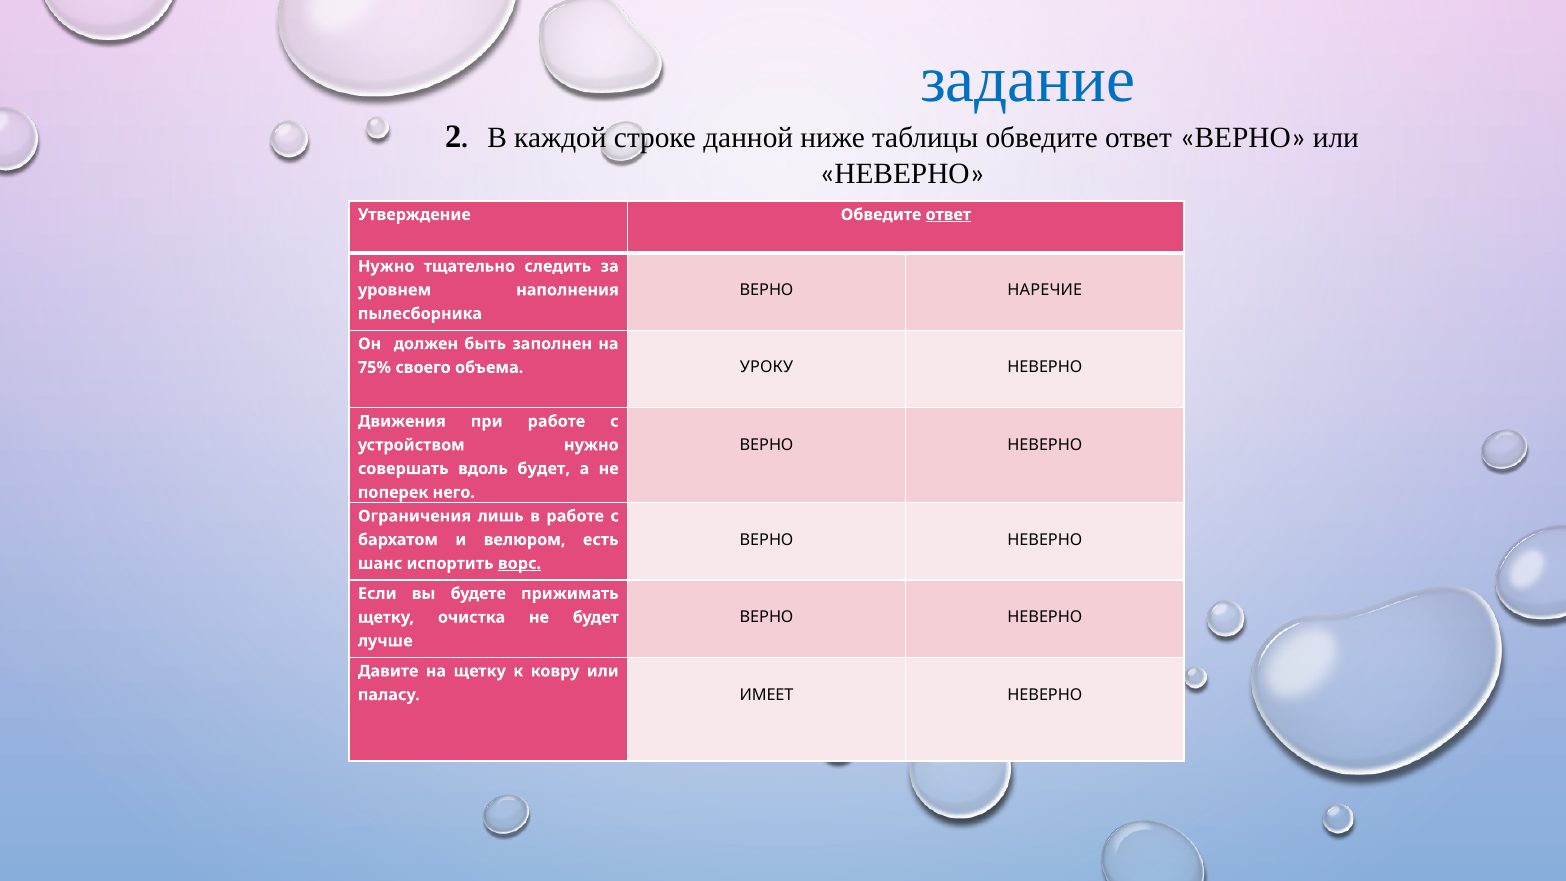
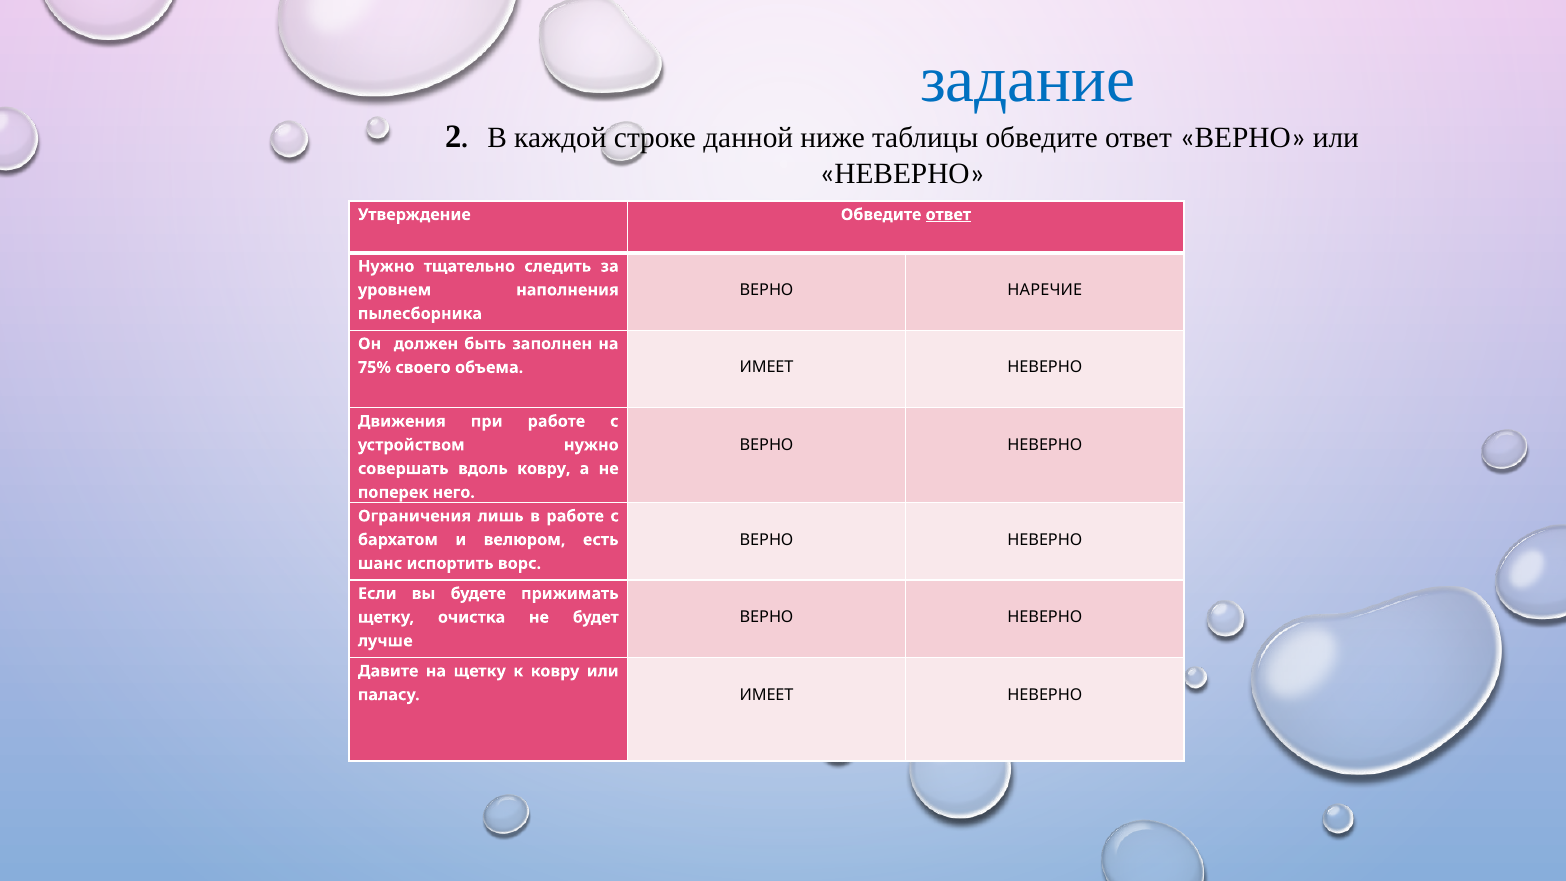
объема УРОКУ: УРОКУ -> ИМЕЕТ
вдоль будет: будет -> ковру
ворс underline: present -> none
